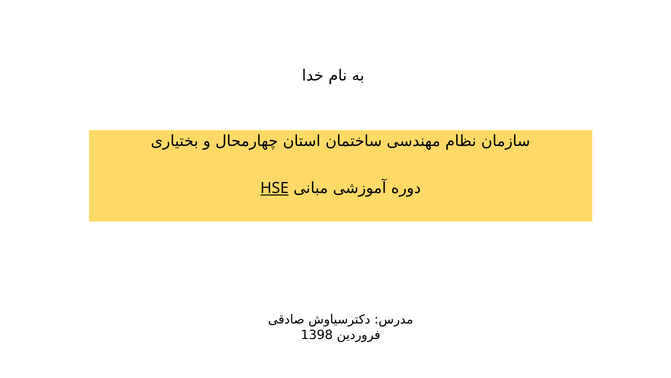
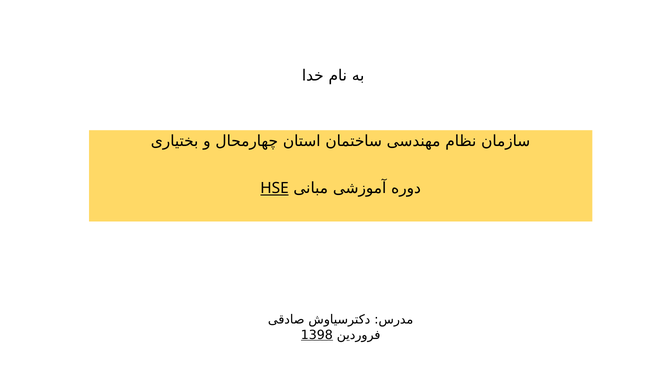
1398 underline: none -> present
